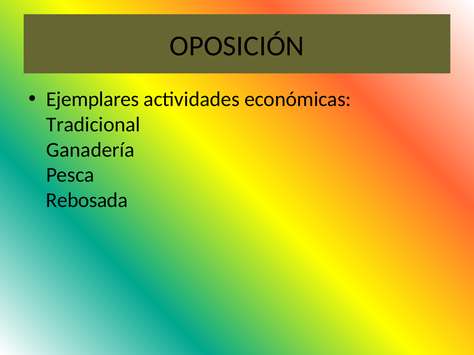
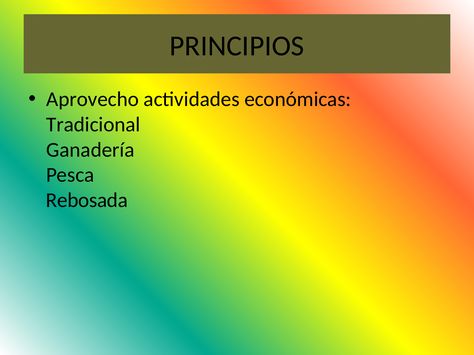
OPOSICIÓN: OPOSICIÓN -> PRINCIPIOS
Ejemplares: Ejemplares -> Aprovecho
